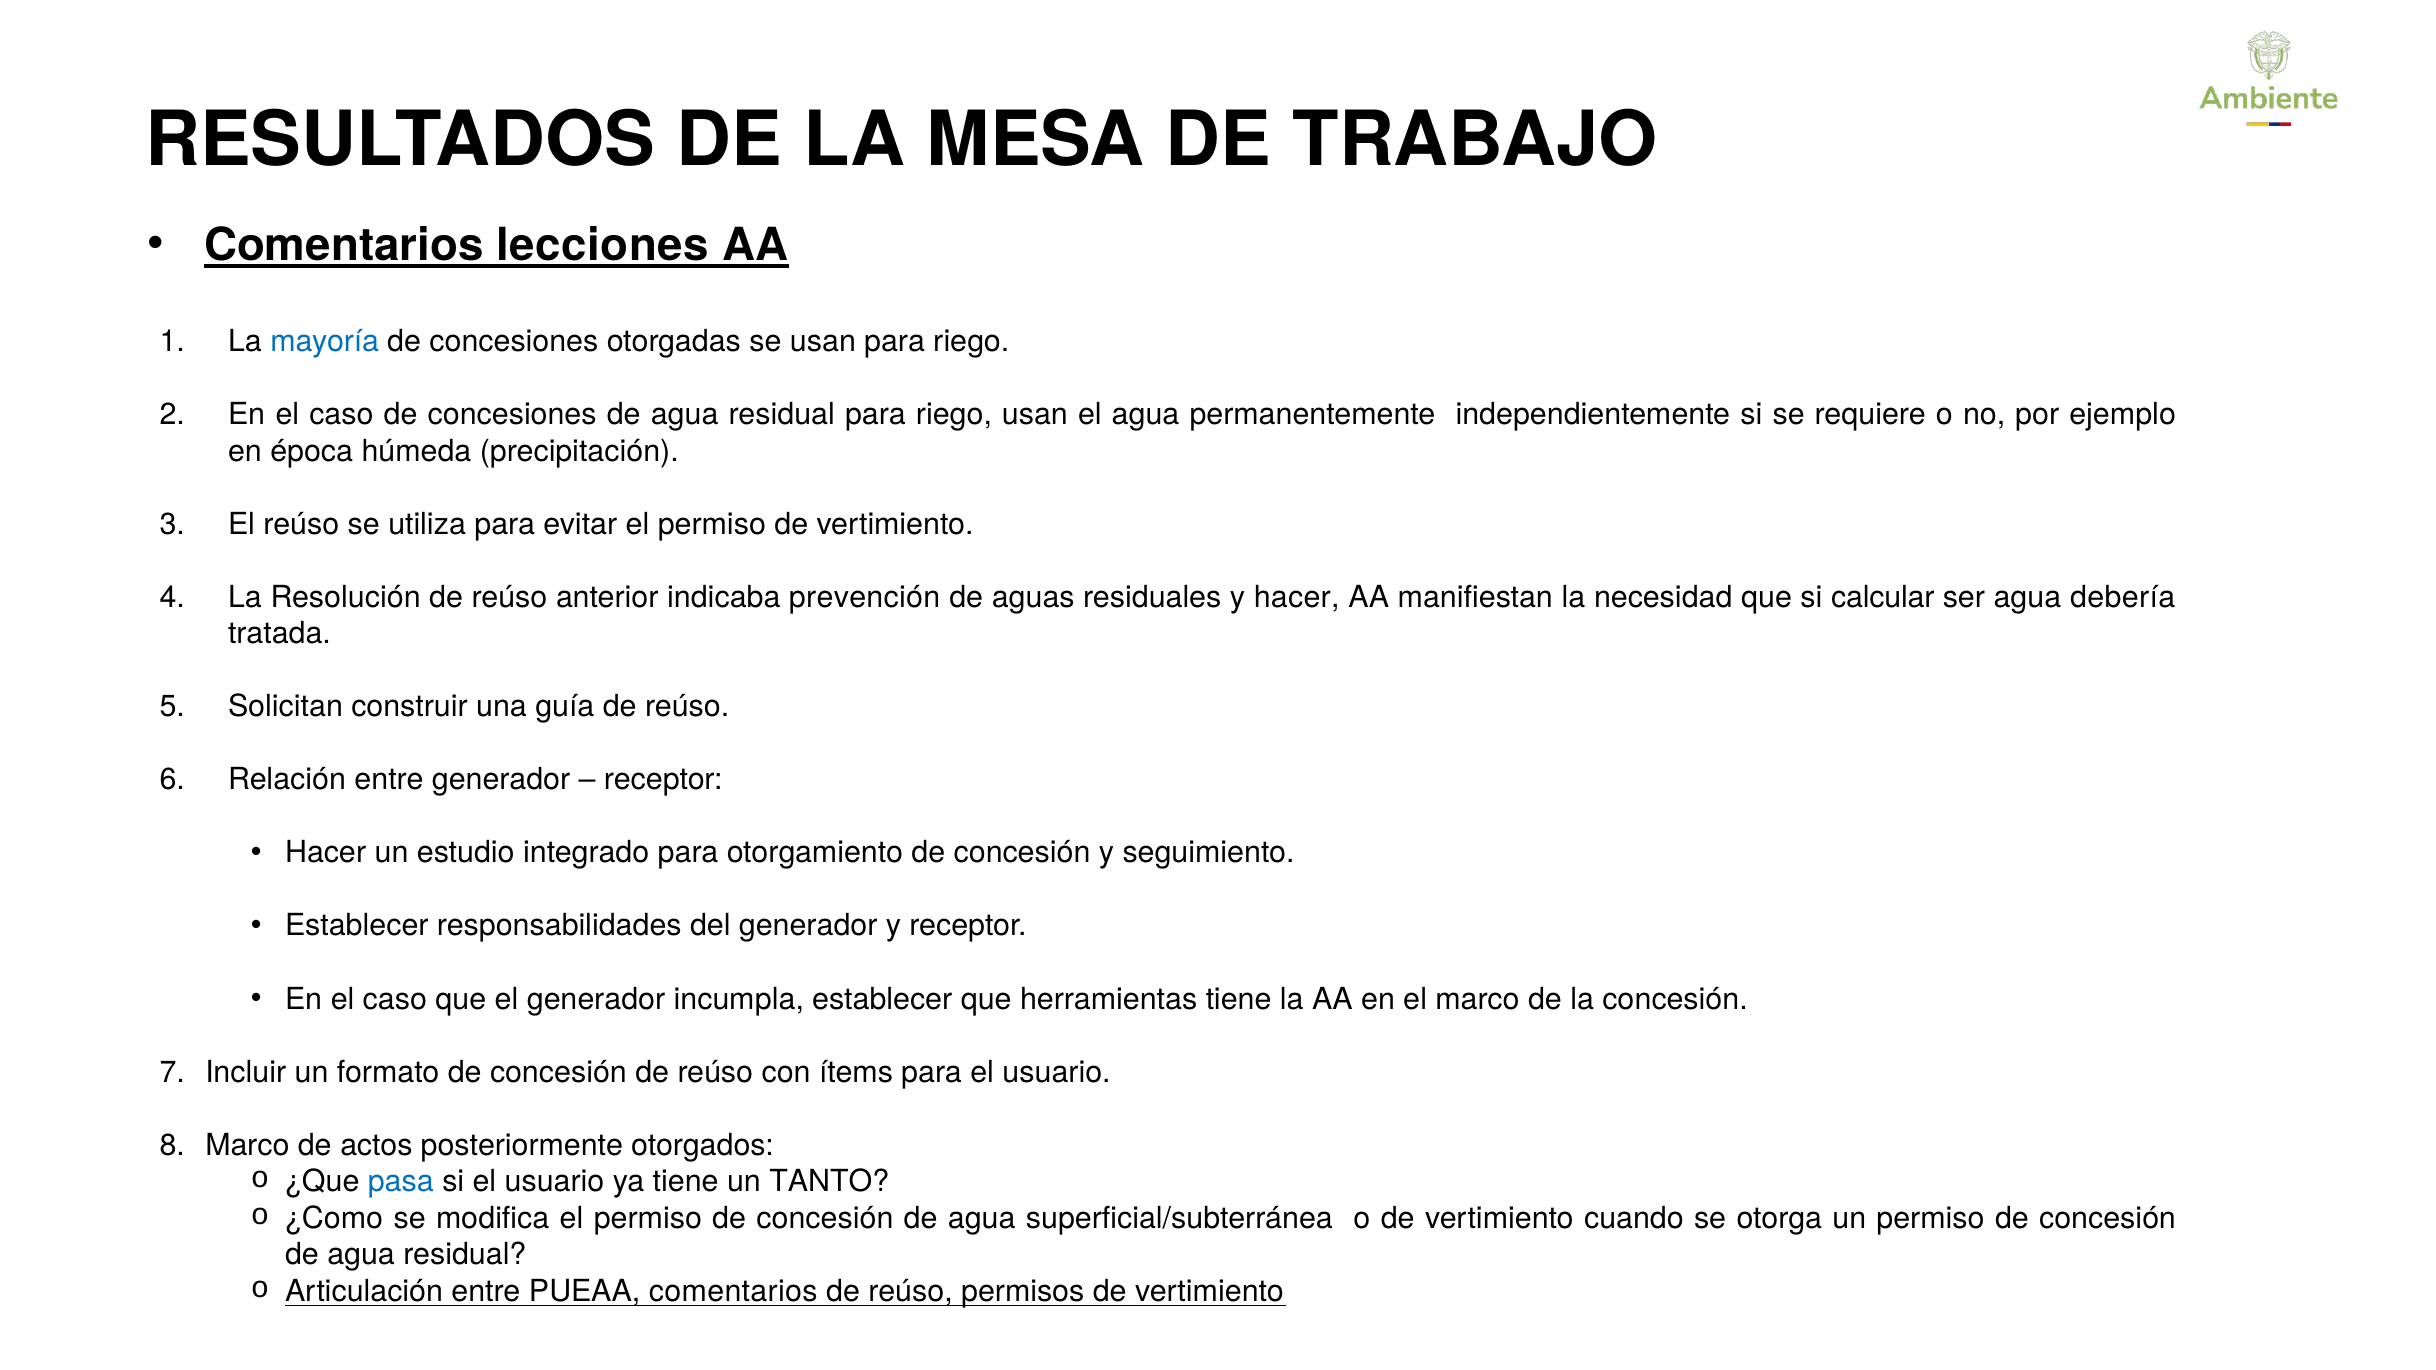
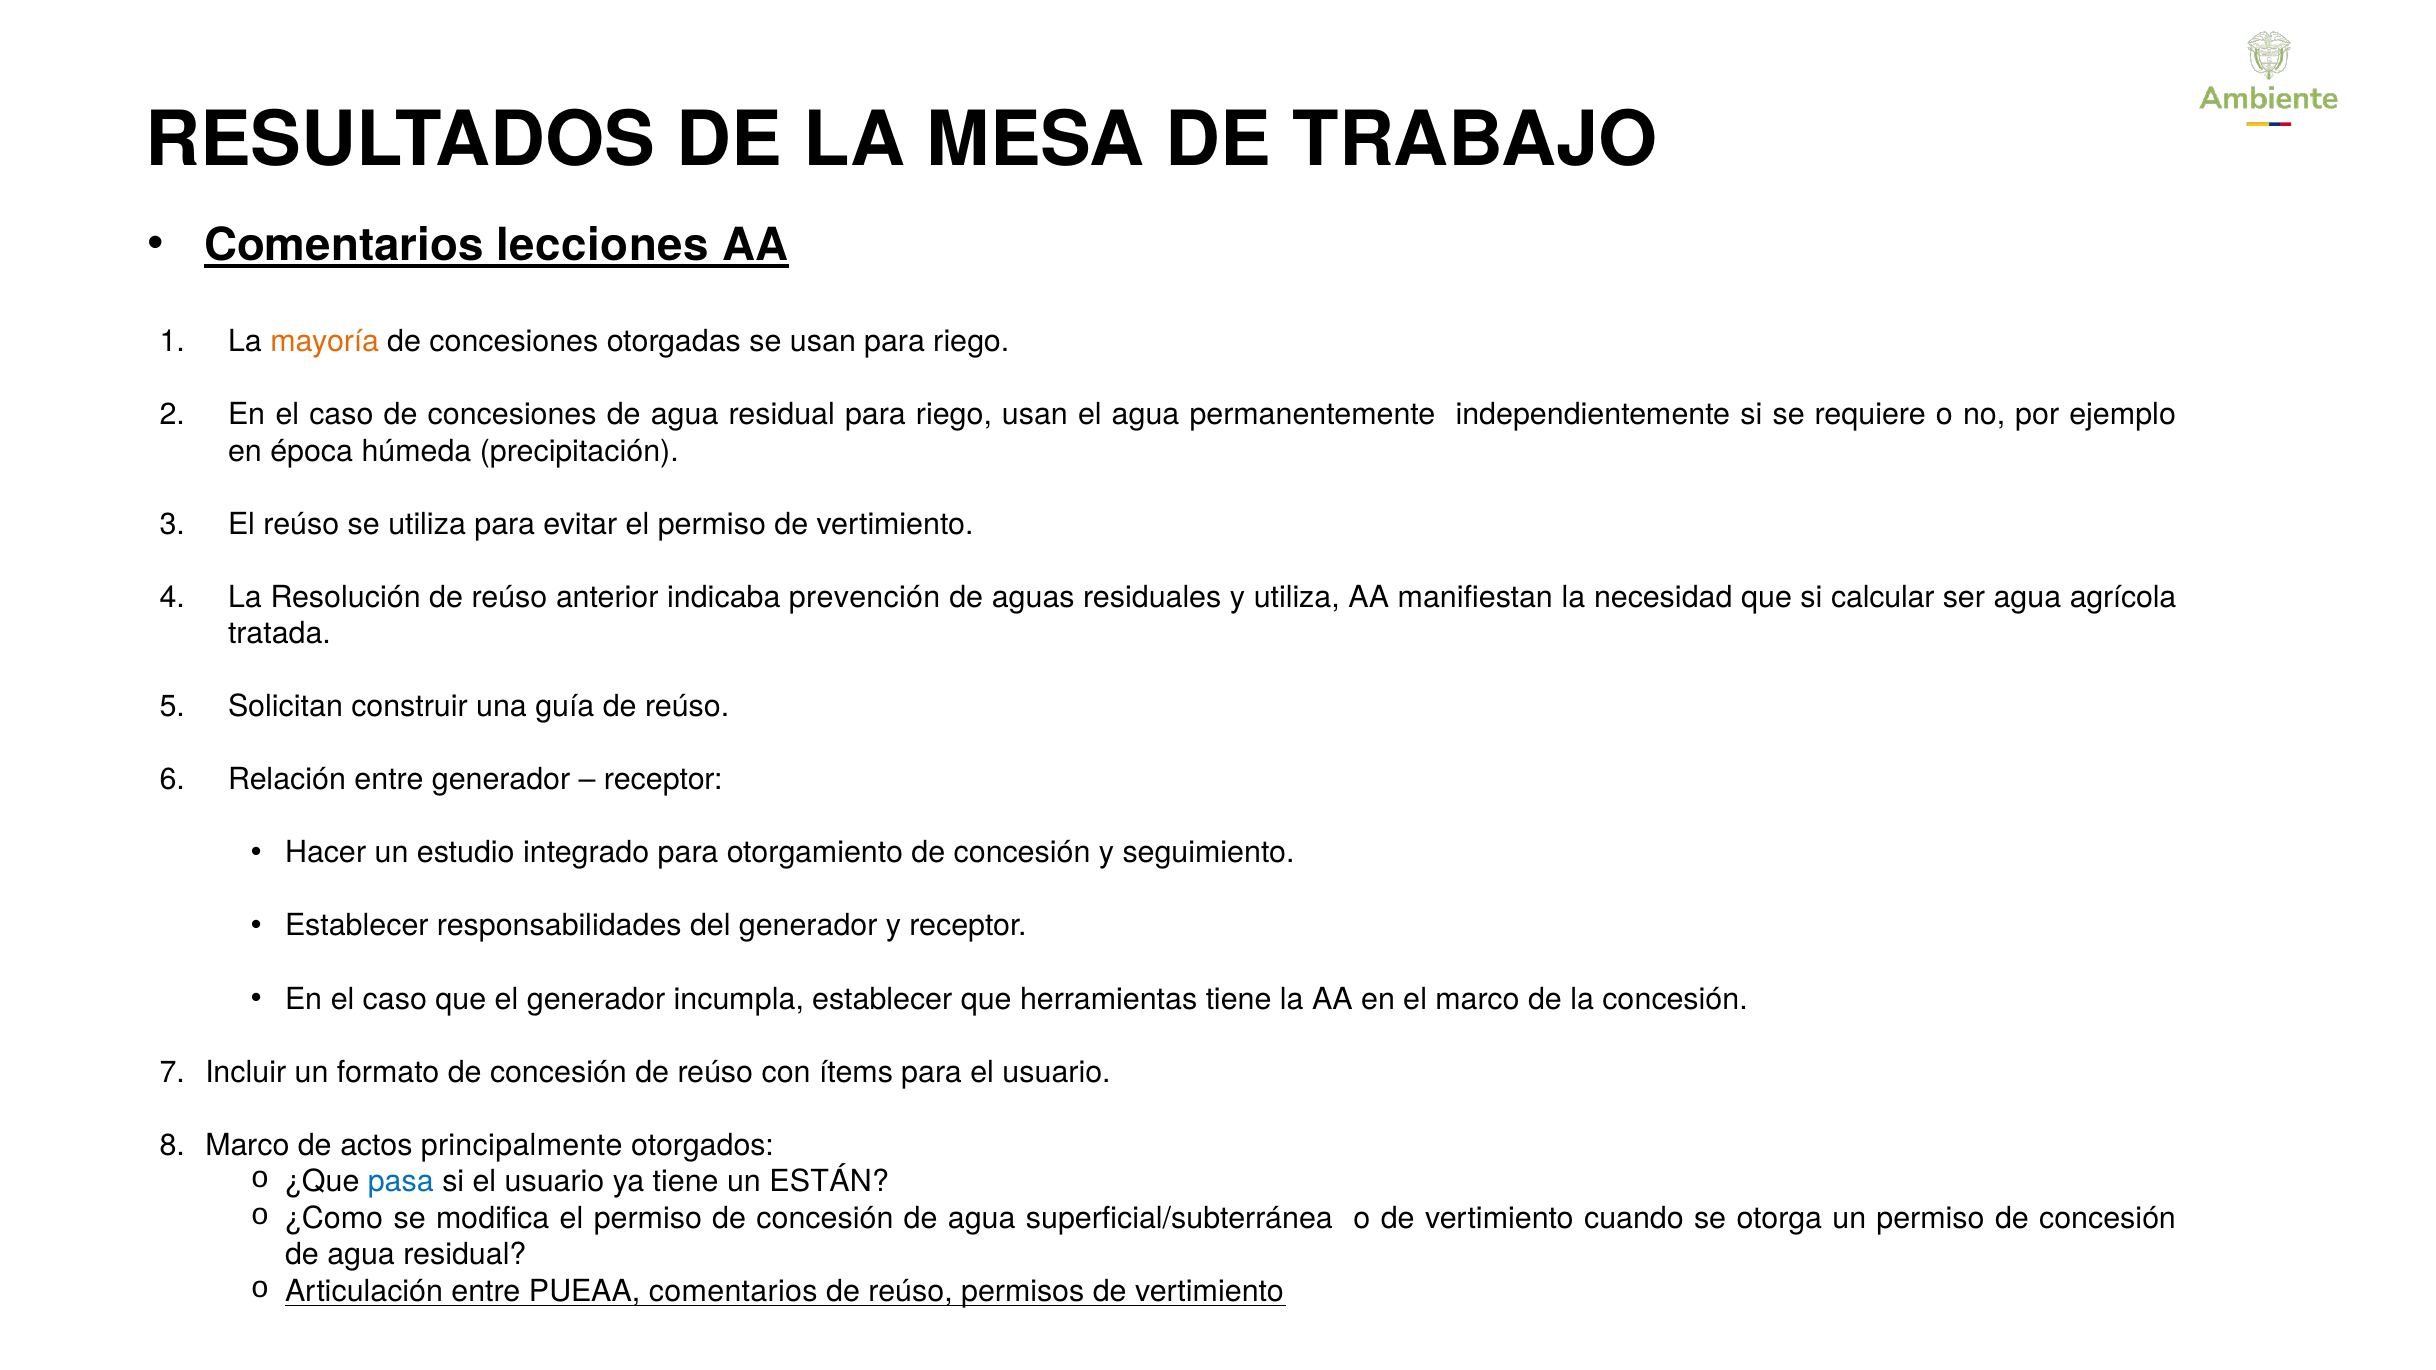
mayoría colour: blue -> orange
y hacer: hacer -> utiliza
debería: debería -> agrícola
posteriormente: posteriormente -> principalmente
TANTO: TANTO -> ESTÁN
